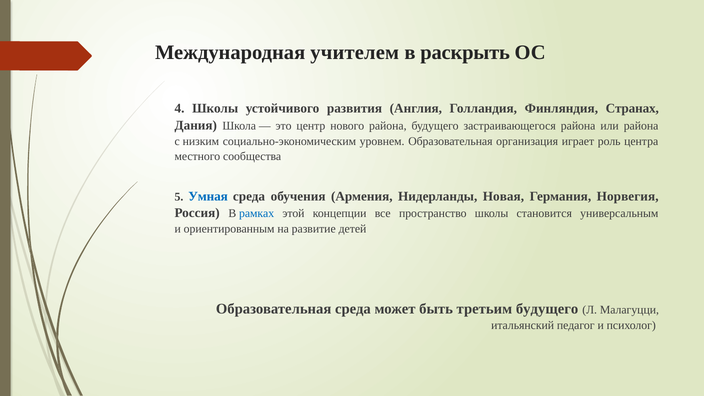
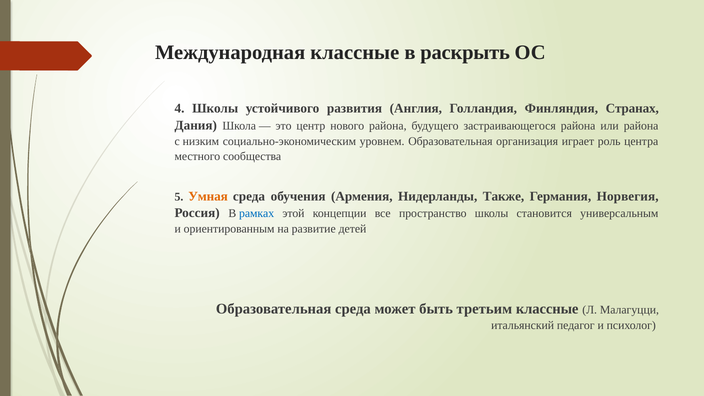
Международная учителем: учителем -> классные
Умная colour: blue -> orange
Новая: Новая -> Также
третьим будущего: будущего -> классные
